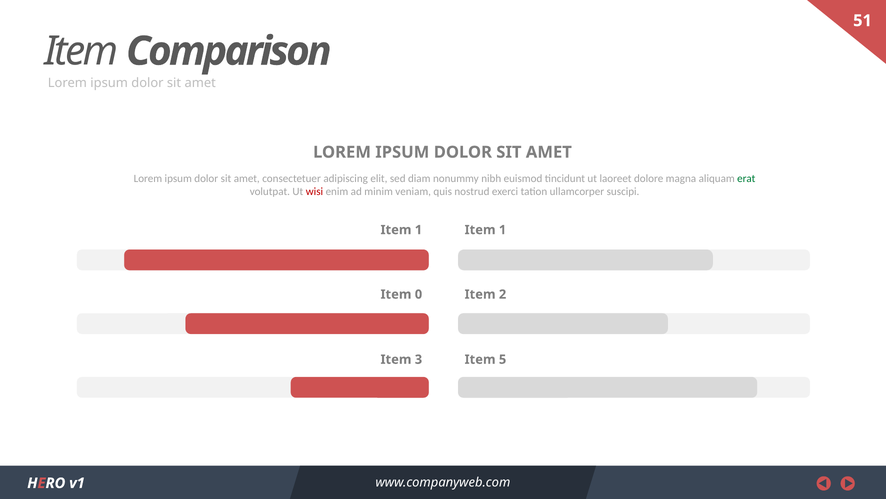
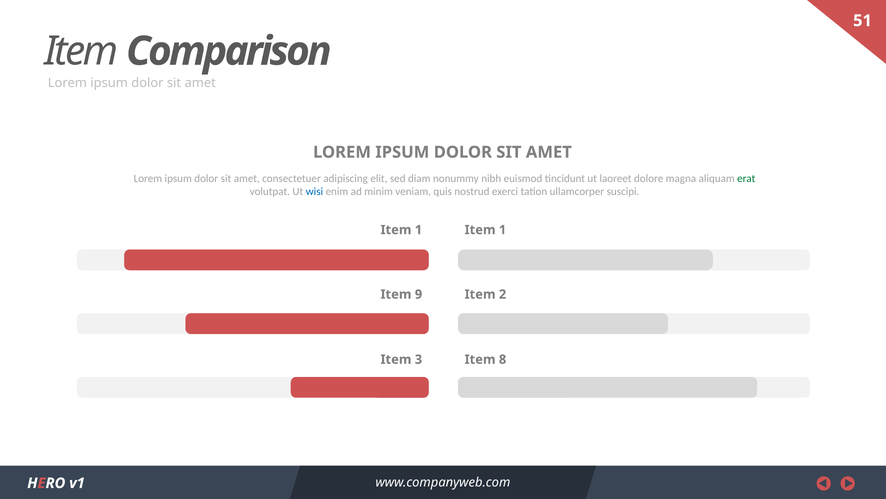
wisi colour: red -> blue
0: 0 -> 9
5: 5 -> 8
